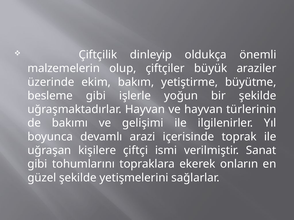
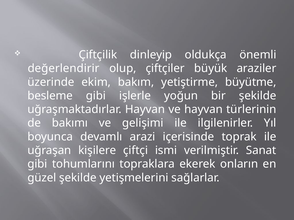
malzemelerin: malzemelerin -> değerlendirir
